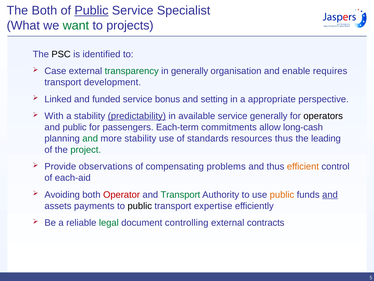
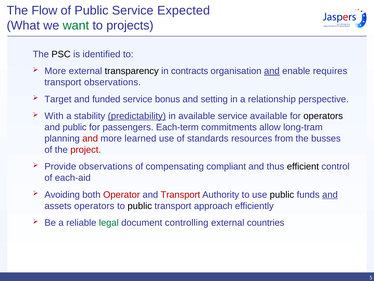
The Both: Both -> Flow
Public at (91, 10) underline: present -> none
Specialist: Specialist -> Expected
Case at (55, 71): Case -> More
transparency colour: green -> black
in generally: generally -> contracts
and at (272, 71) underline: none -> present
transport development: development -> observations
Linked: Linked -> Target
appropriate: appropriate -> relationship
service generally: generally -> available
long-cash: long-cash -> long-tram
and at (90, 138) colour: green -> red
more stability: stability -> learned
resources thus: thus -> from
leading: leading -> busses
project colour: green -> red
problems: problems -> compliant
efficient colour: orange -> black
Transport at (180, 194) colour: green -> red
public at (282, 194) colour: orange -> black
assets payments: payments -> operators
expertise: expertise -> approach
contracts: contracts -> countries
